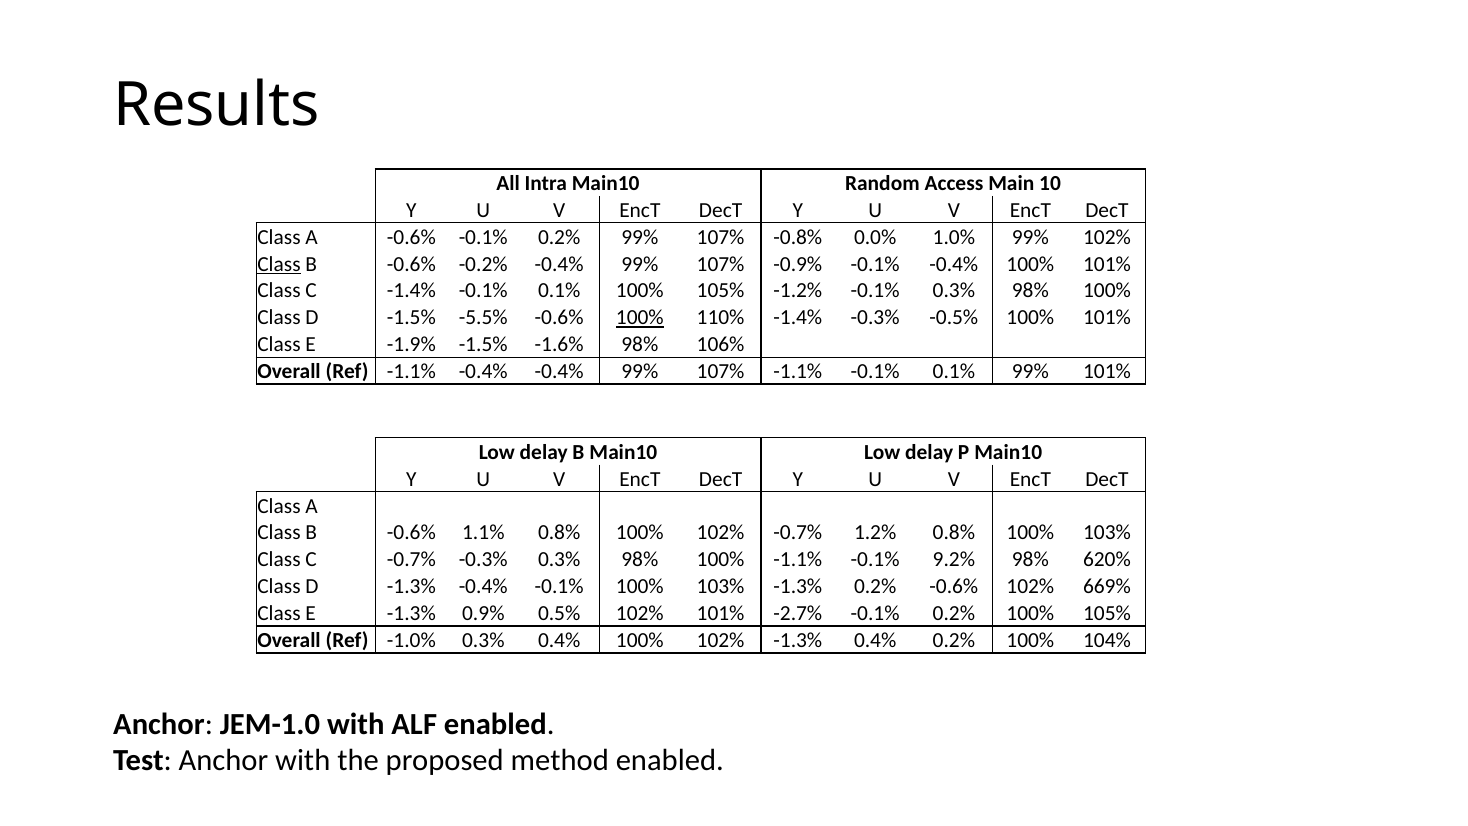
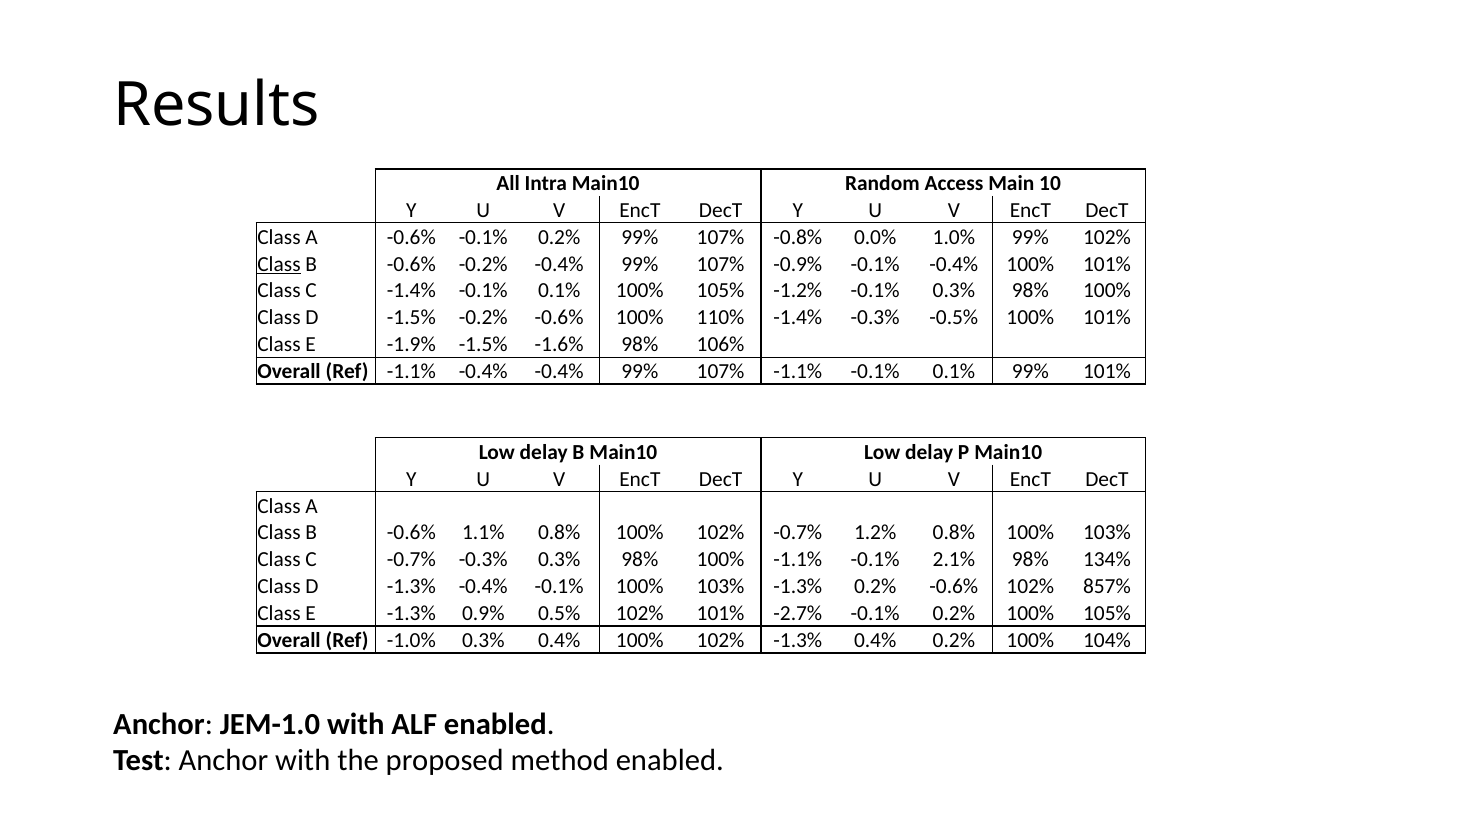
-1.5% -5.5%: -5.5% -> -0.2%
100% at (640, 318) underline: present -> none
9.2%: 9.2% -> 2.1%
620%: 620% -> 134%
669%: 669% -> 857%
